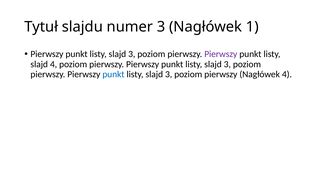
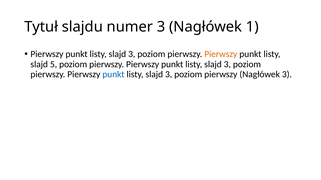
Pierwszy at (221, 54) colour: purple -> orange
slajd 4: 4 -> 5
Nagłówek 4: 4 -> 3
